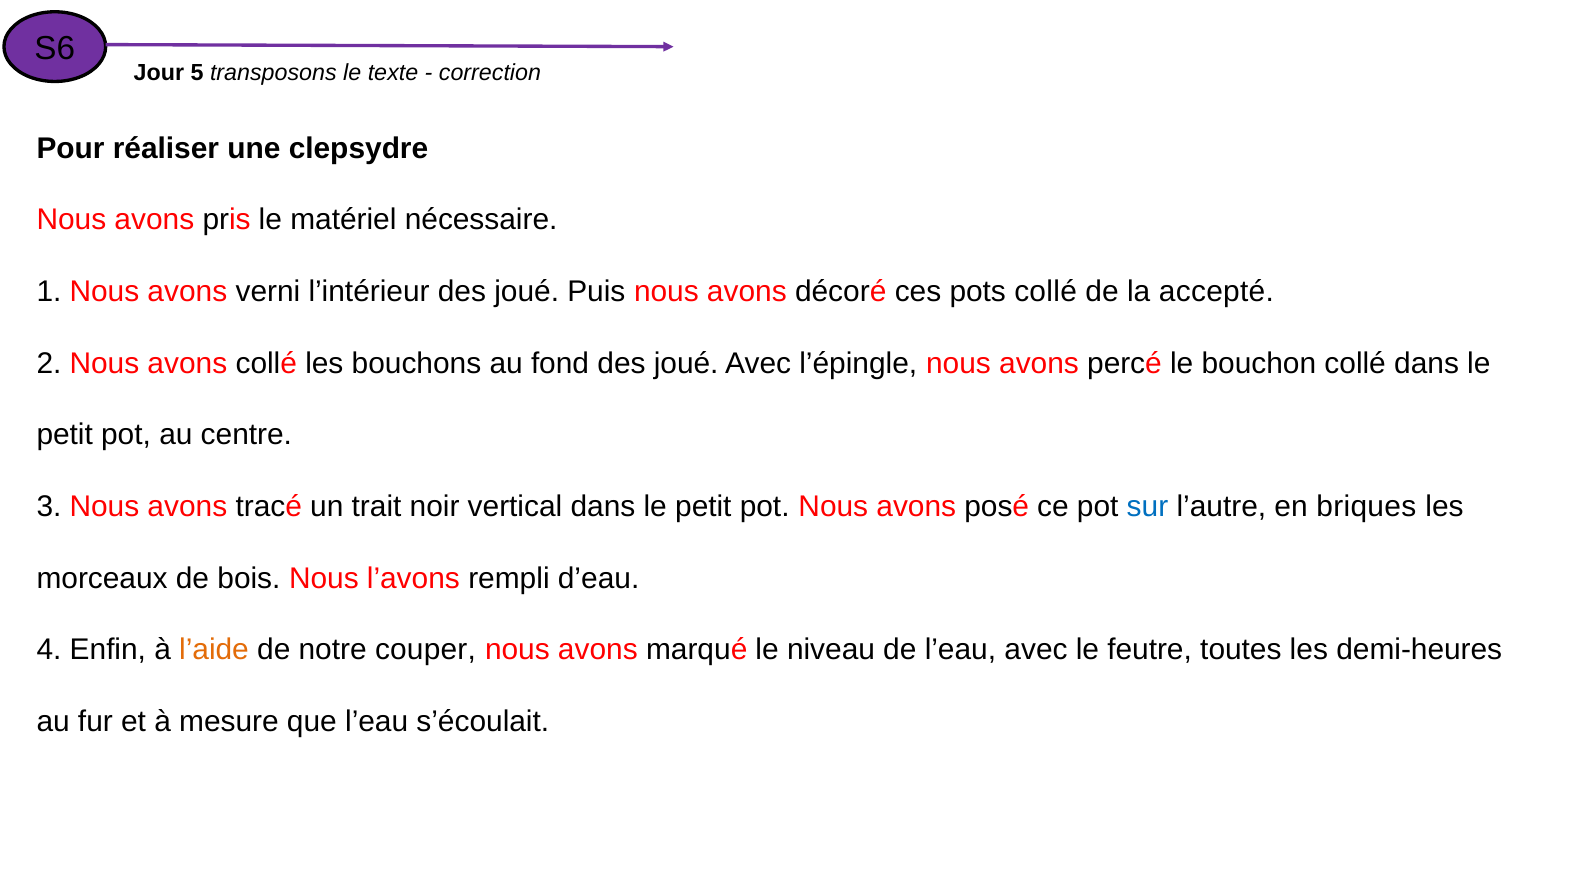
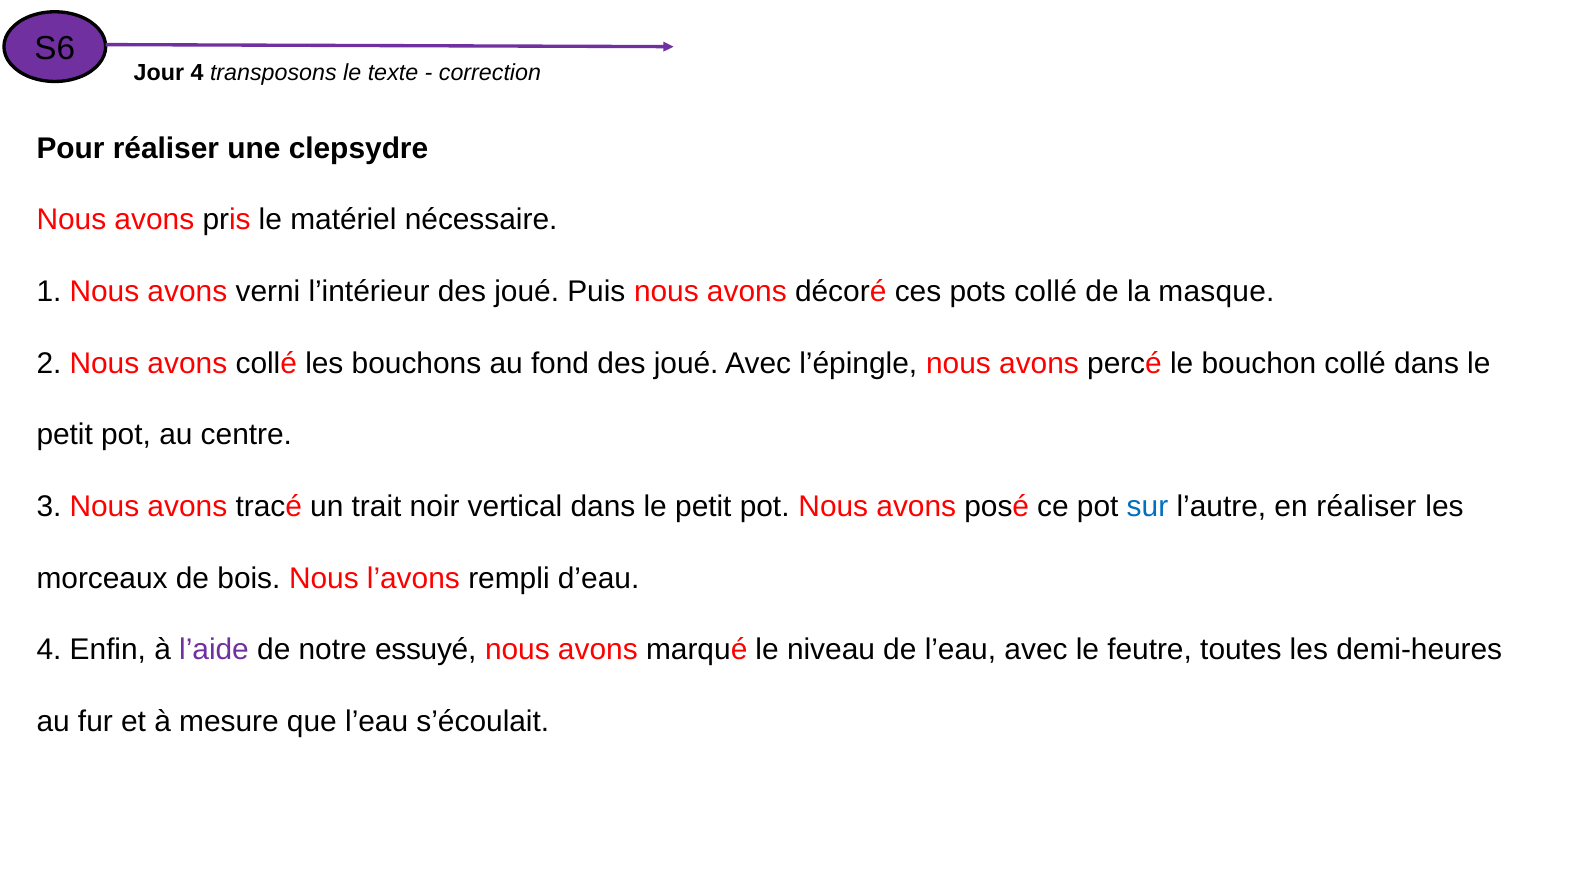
Jour 5: 5 -> 4
accepté: accepté -> masque
en briques: briques -> réaliser
l’aide colour: orange -> purple
couper: couper -> essuyé
